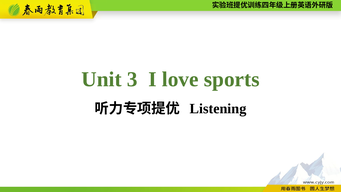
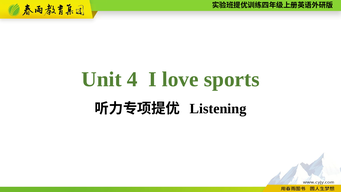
3: 3 -> 4
